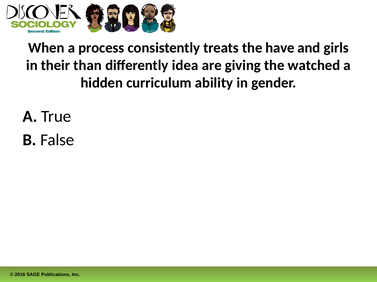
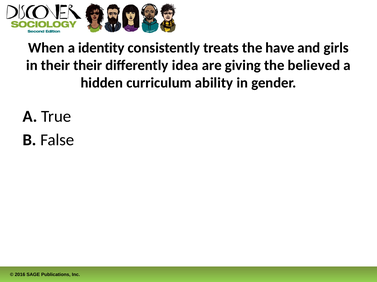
process: process -> identity
their than: than -> their
watched: watched -> believed
